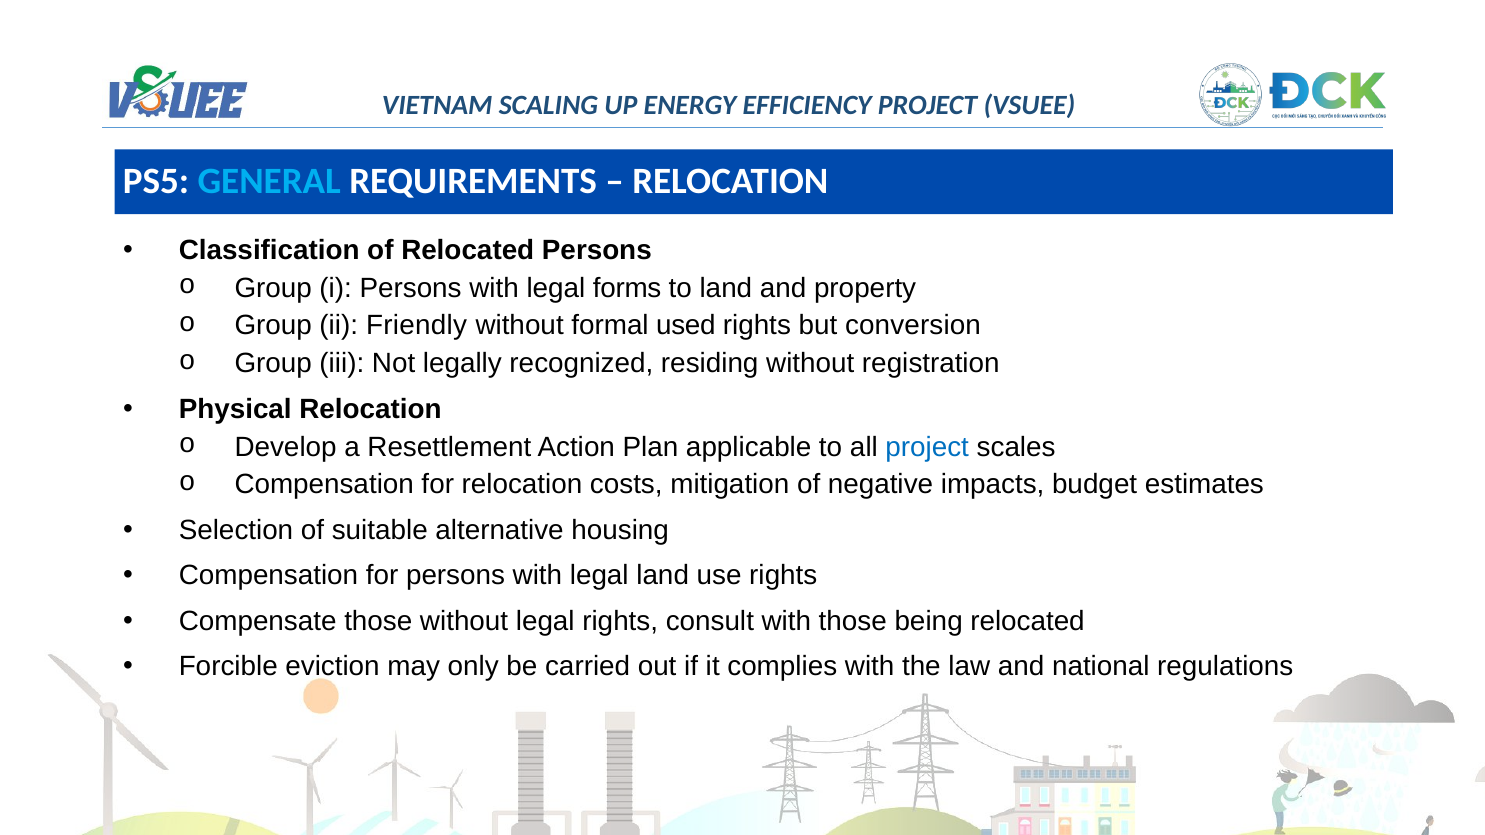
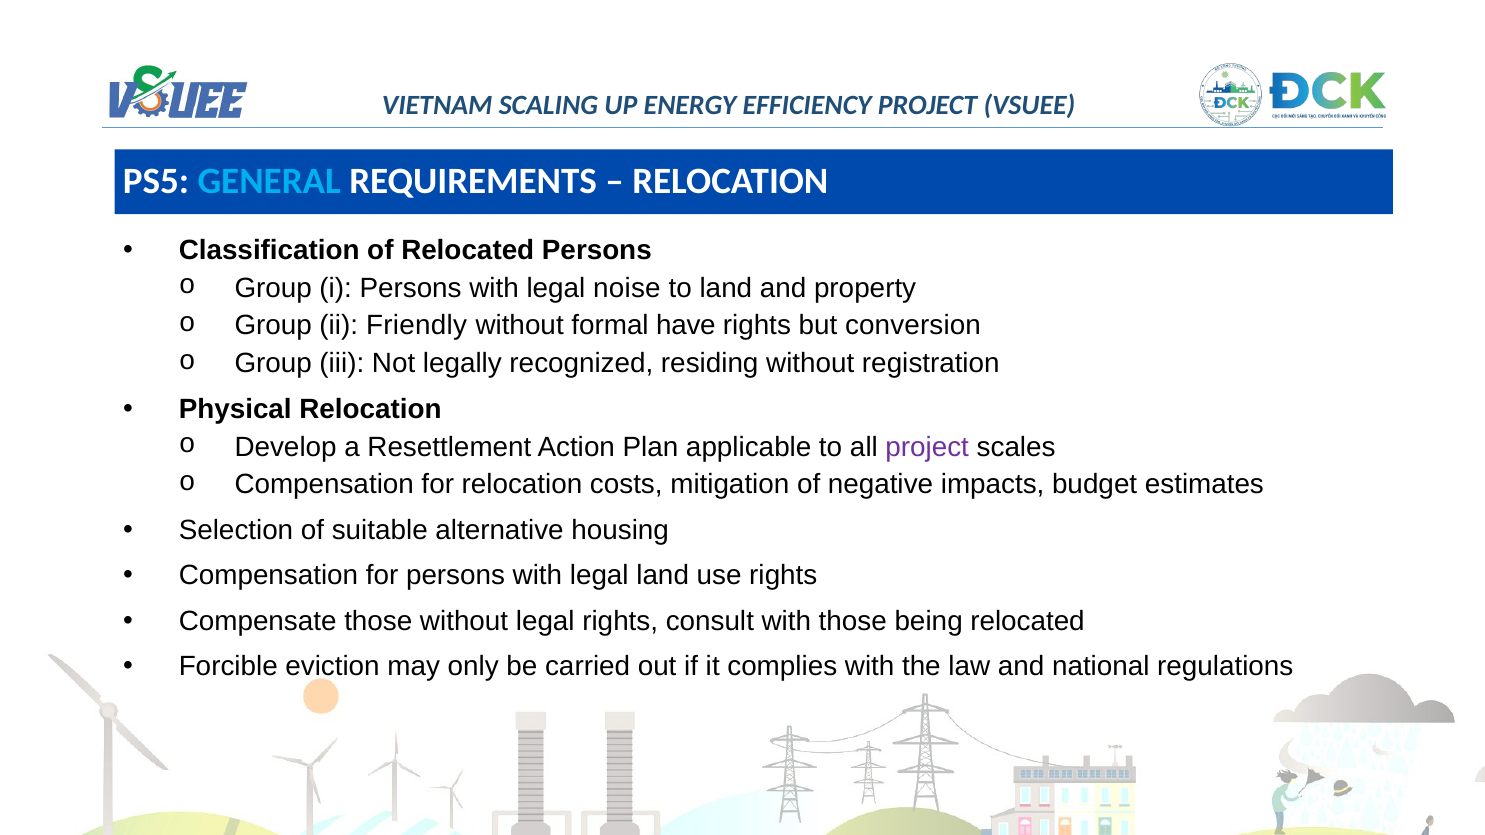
forms: forms -> noise
used: used -> have
project at (927, 447) colour: blue -> purple
